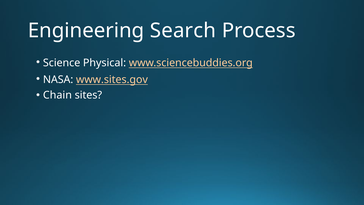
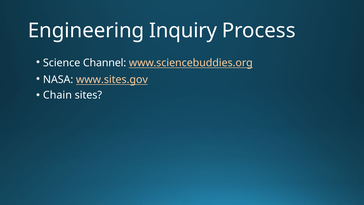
Search: Search -> Inquiry
Physical: Physical -> Channel
